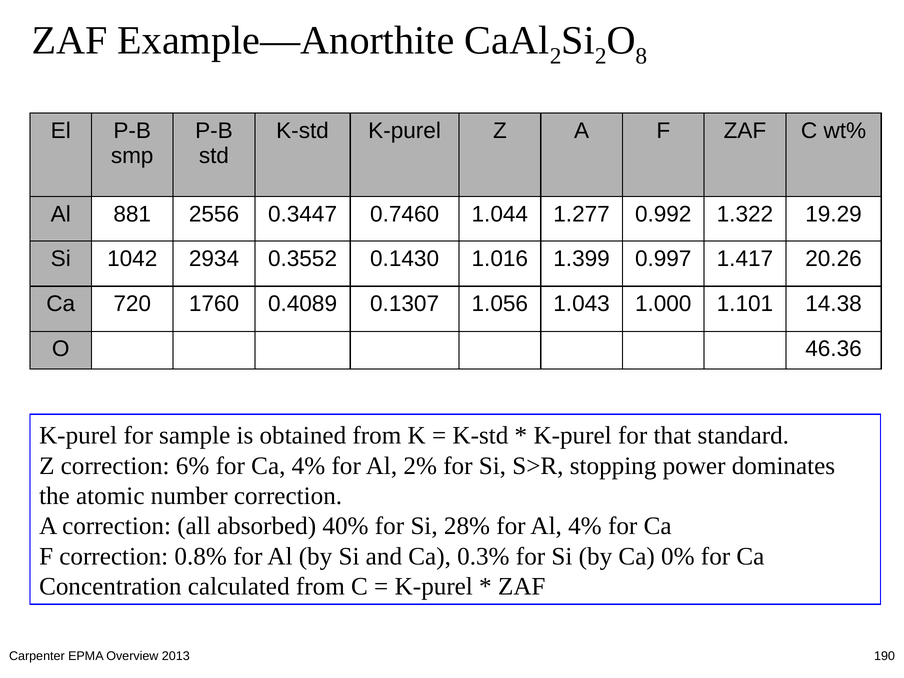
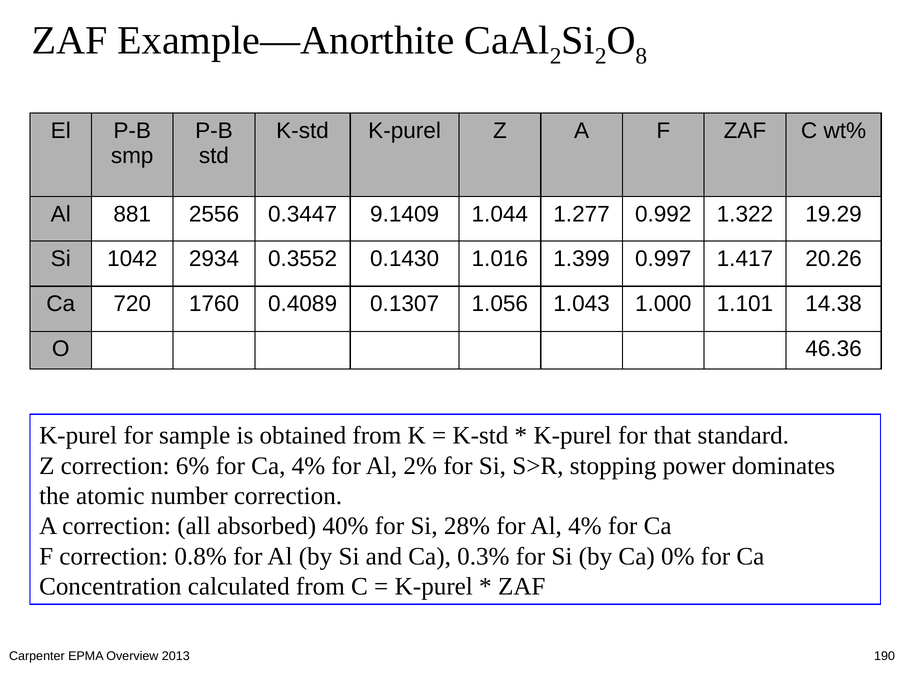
0.7460: 0.7460 -> 9.1409
